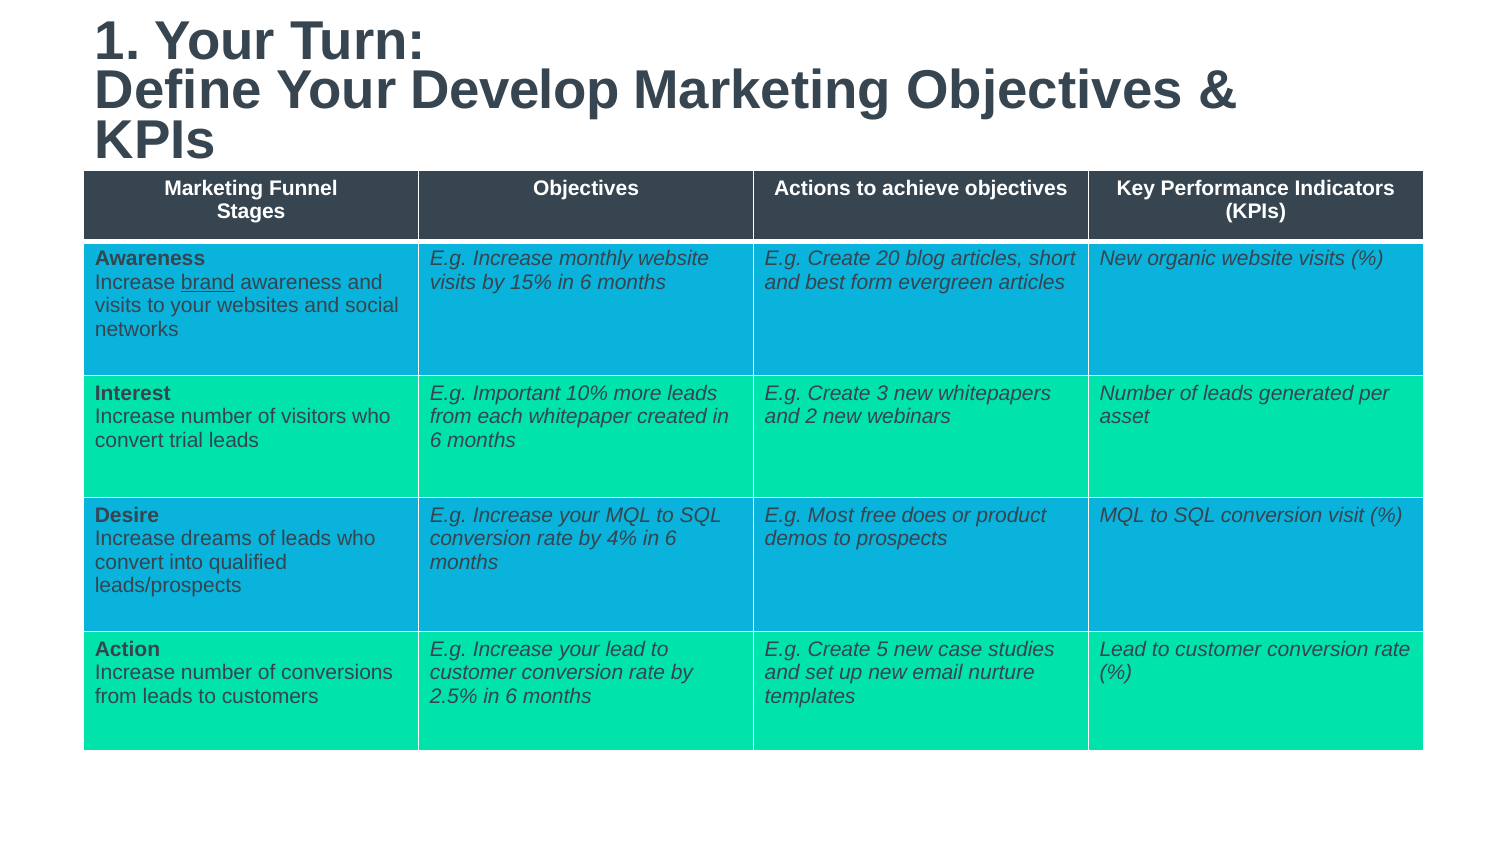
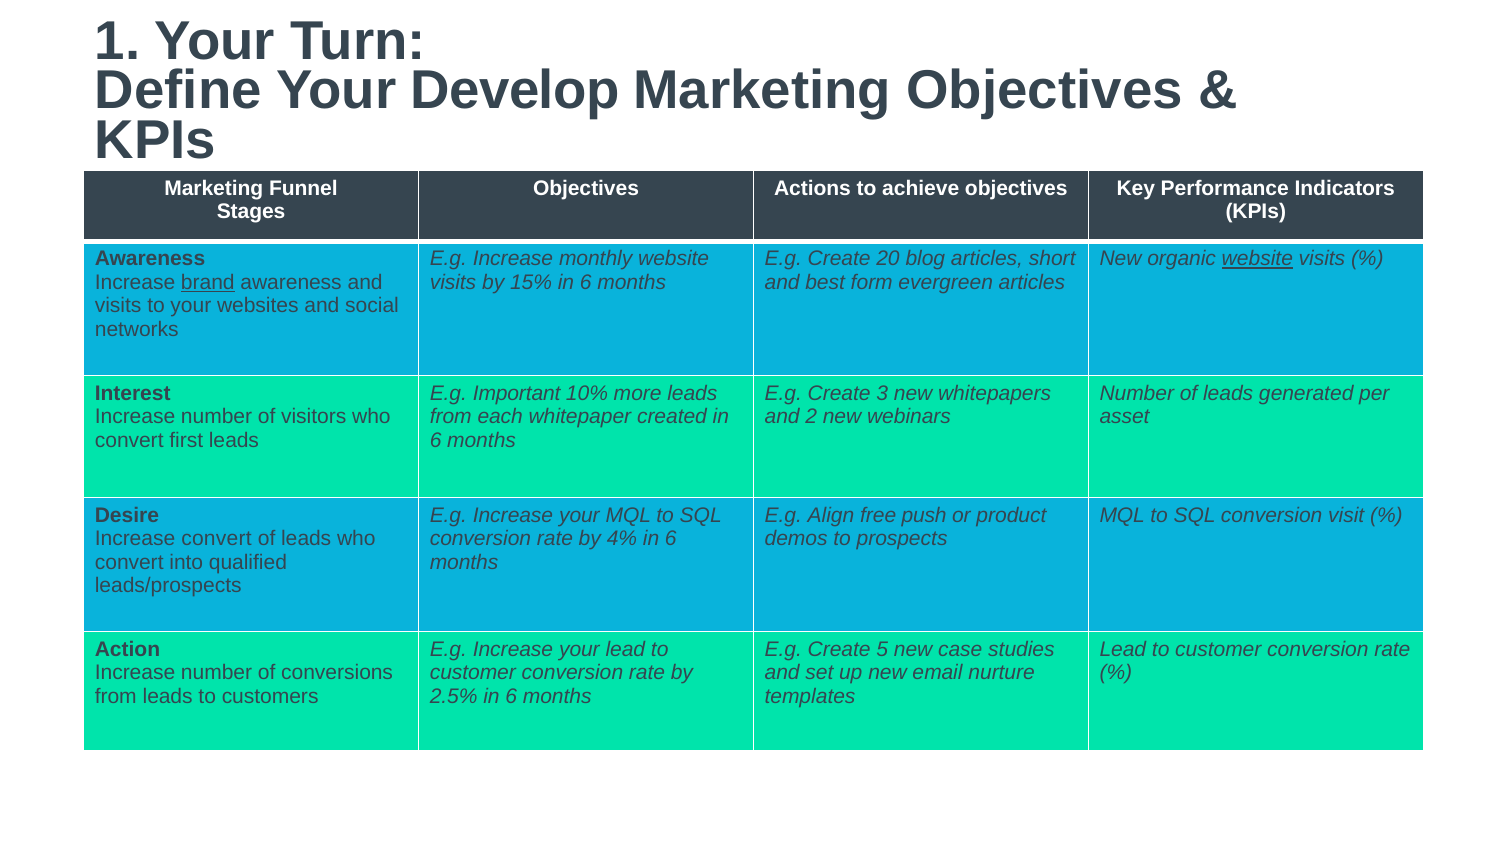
website at (1257, 259) underline: none -> present
trial: trial -> first
Most: Most -> Align
does: does -> push
Increase dreams: dreams -> convert
